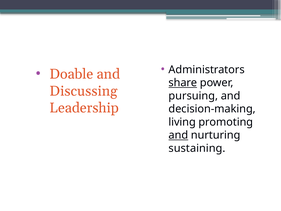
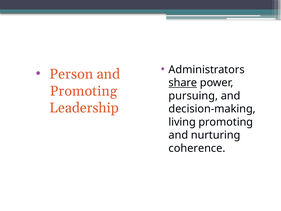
Doable: Doable -> Person
Discussing at (84, 91): Discussing -> Promoting
and at (178, 135) underline: present -> none
sustaining: sustaining -> coherence
